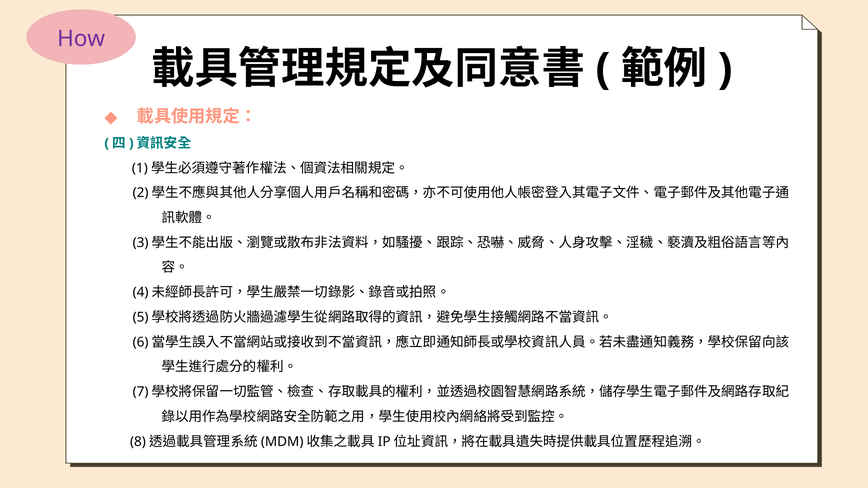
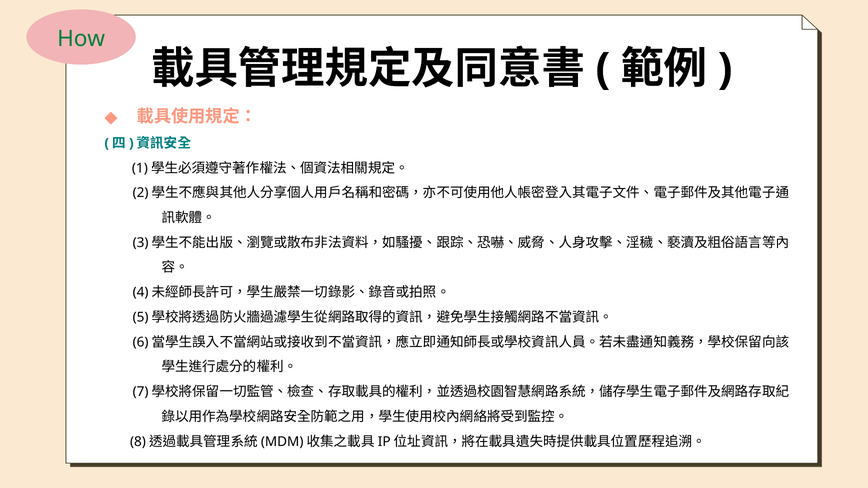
How colour: purple -> green
